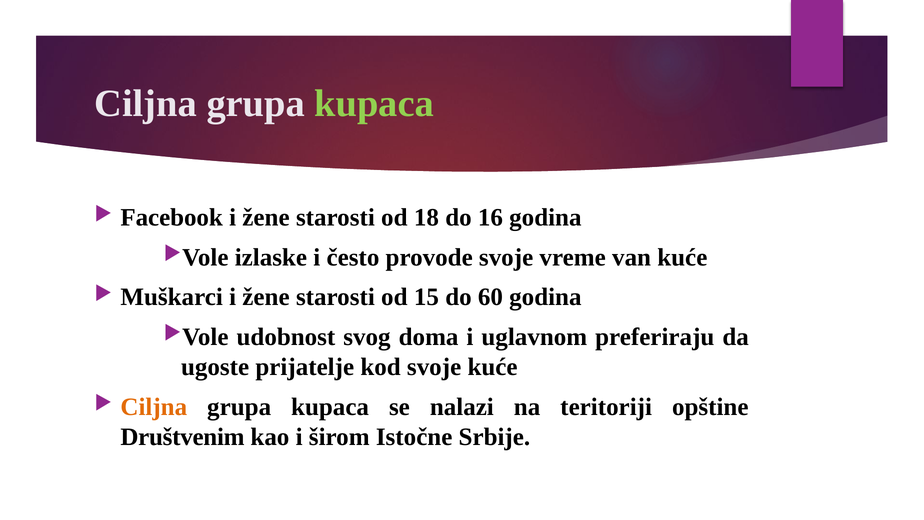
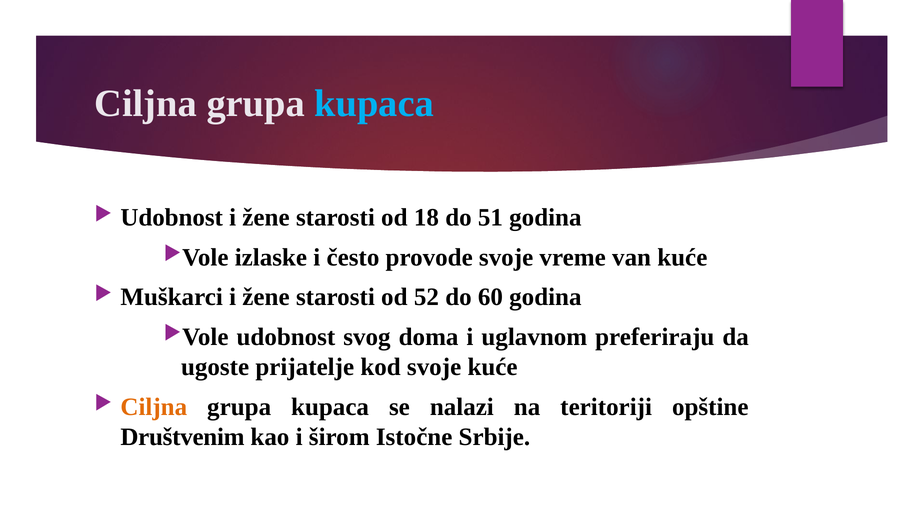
kupaca at (374, 103) colour: light green -> light blue
Facebook at (172, 218): Facebook -> Udobnost
16: 16 -> 51
15: 15 -> 52
